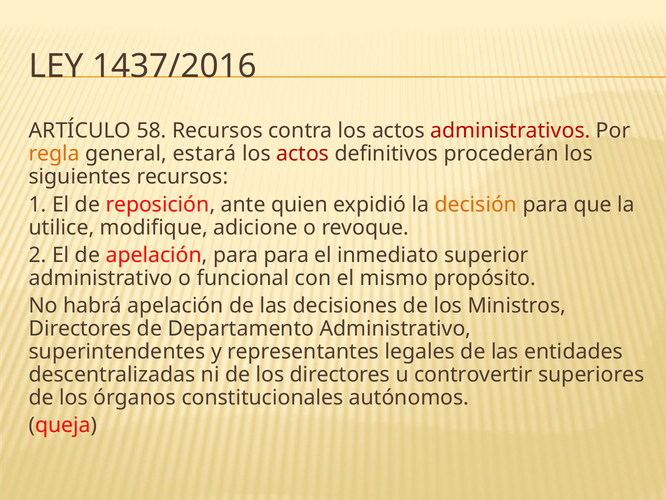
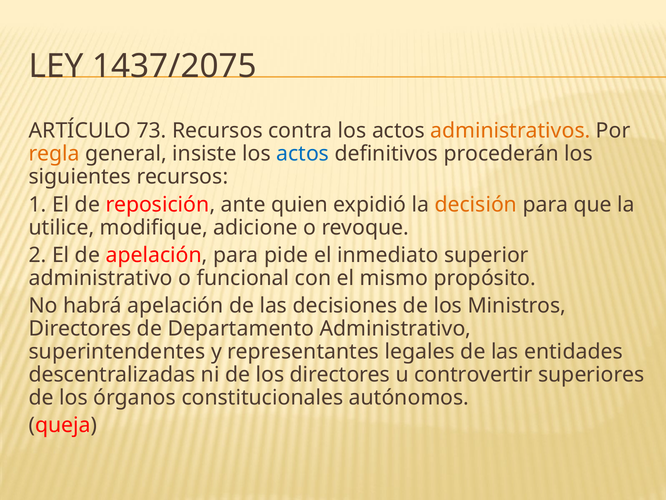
1437/2016: 1437/2016 -> 1437/2075
58: 58 -> 73
administrativos colour: red -> orange
estará: estará -> insiste
actos at (303, 154) colour: red -> blue
para para: para -> pide
